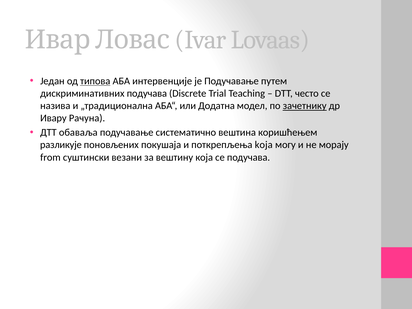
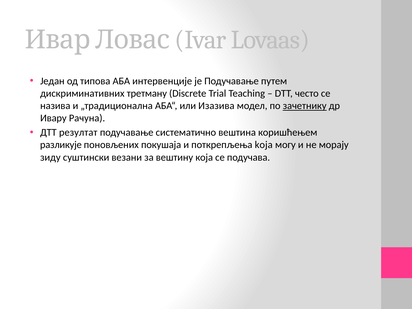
типова underline: present -> none
дискриминативних подучава: подучава -> третману
Додатна: Додатна -> Изазива
обаваља: обаваља -> резултат
from: from -> зиду
